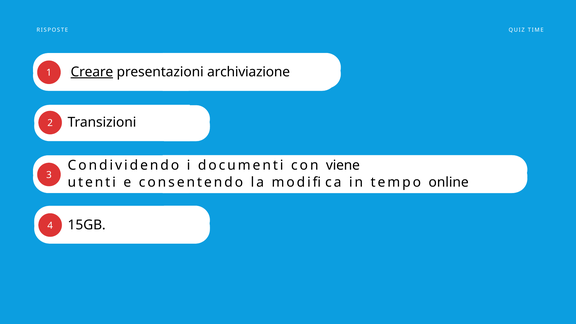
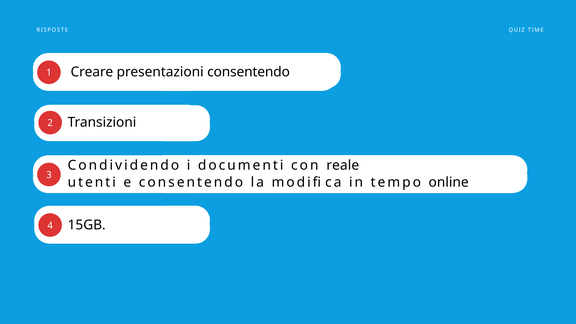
Creare underline: present -> none
presentazioni archiviazione: archiviazione -> consentendo
viene: viene -> reale
